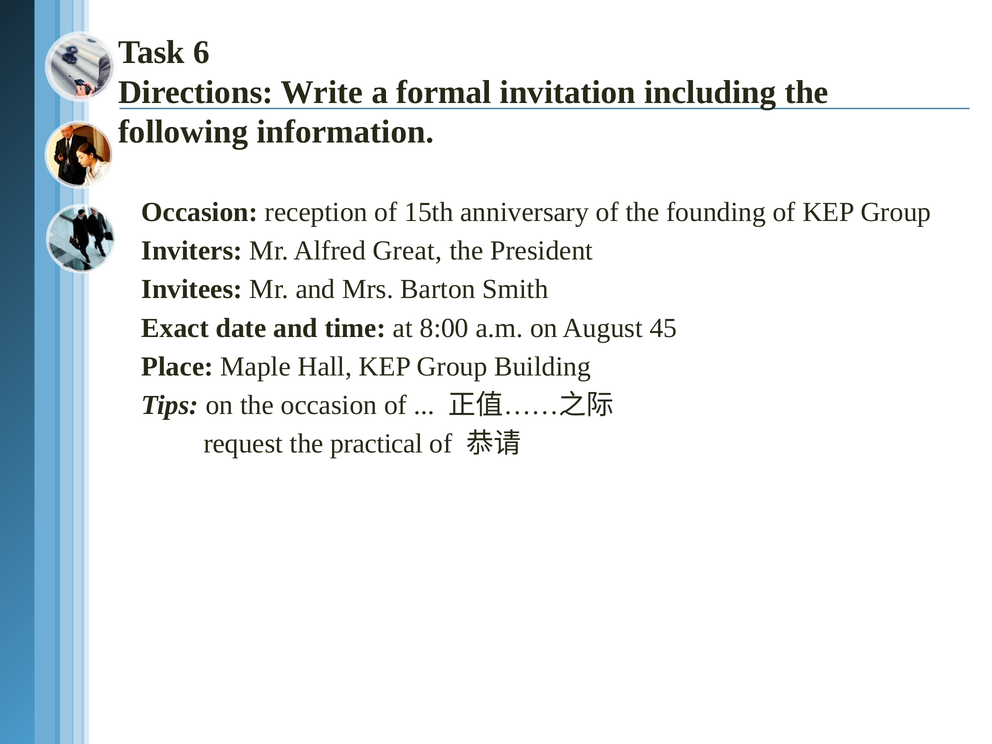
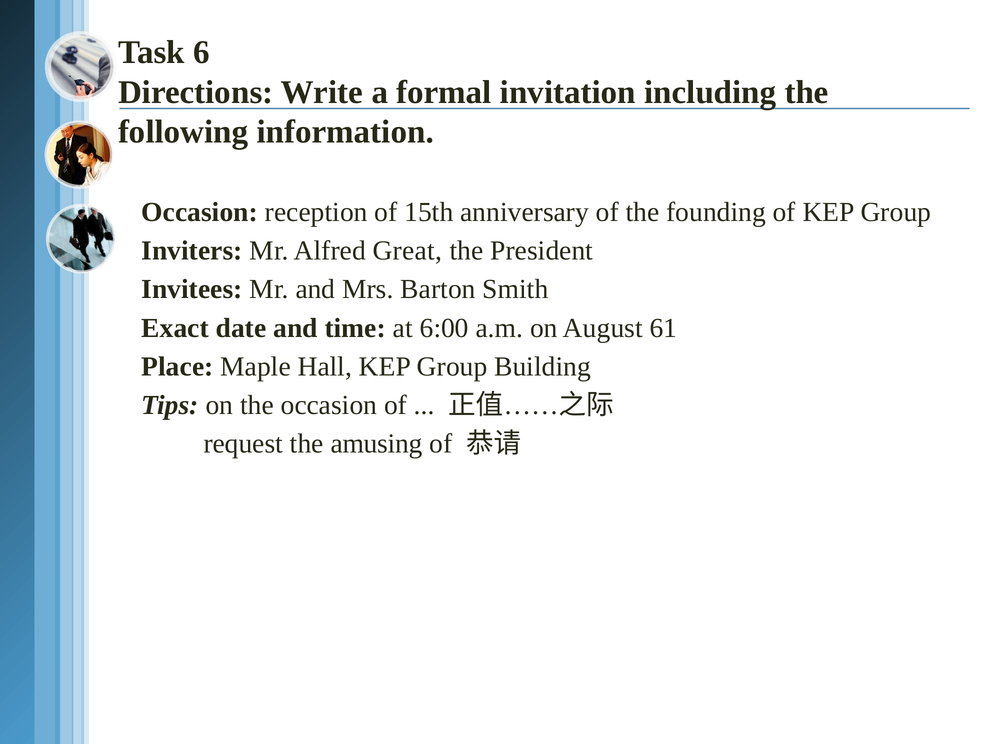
8:00: 8:00 -> 6:00
45: 45 -> 61
practical: practical -> amusing
